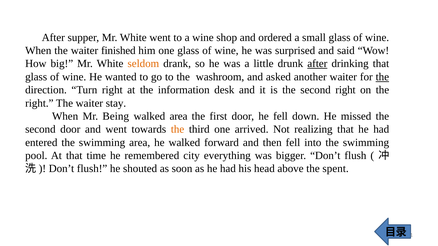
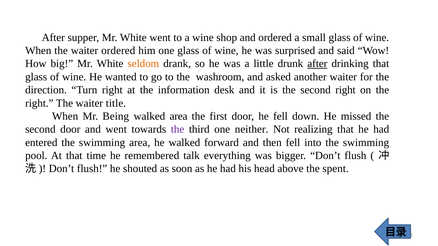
waiter finished: finished -> ordered
the at (382, 77) underline: present -> none
stay: stay -> title
the at (178, 130) colour: orange -> purple
arrived: arrived -> neither
city: city -> talk
